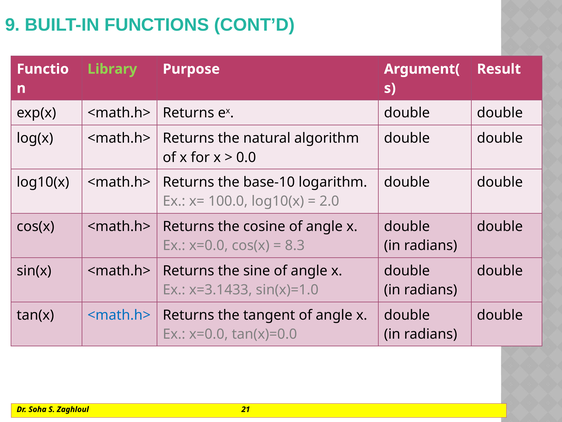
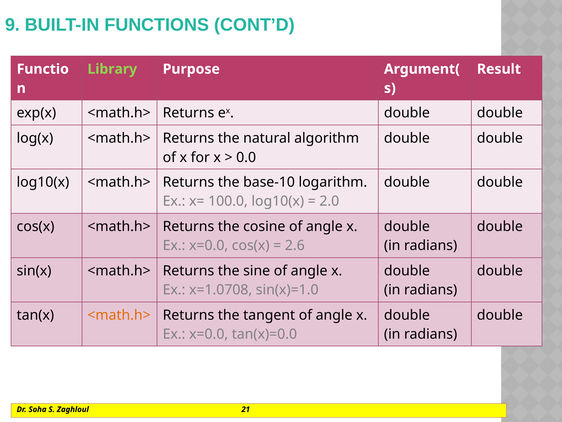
8.3: 8.3 -> 2.6
x=3.1433: x=3.1433 -> x=1.0708
<math.h> at (119, 315) colour: blue -> orange
